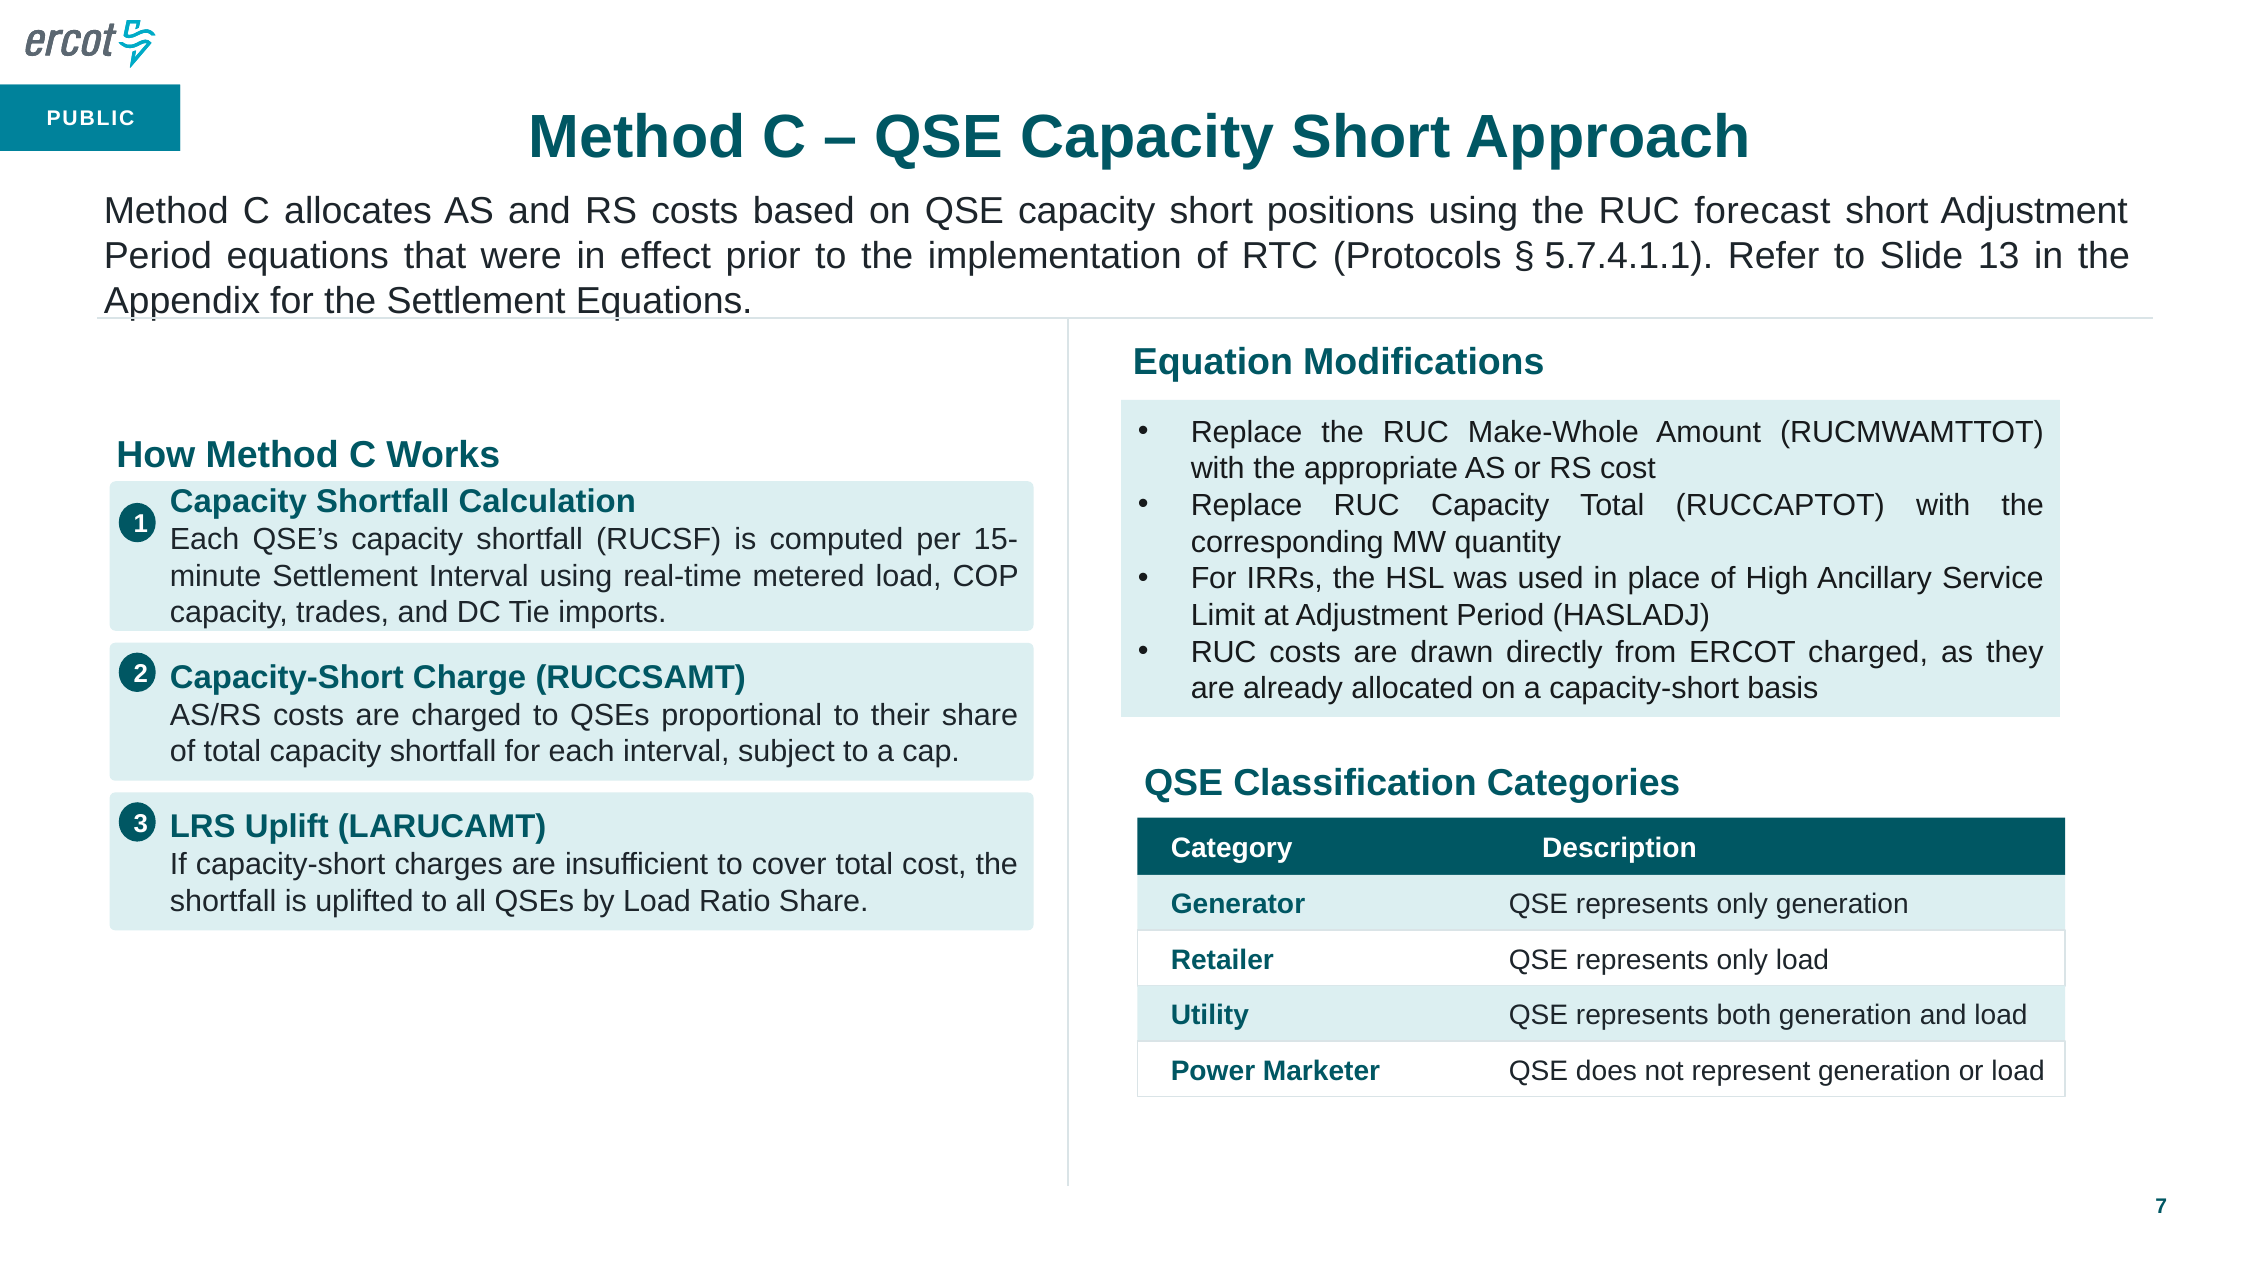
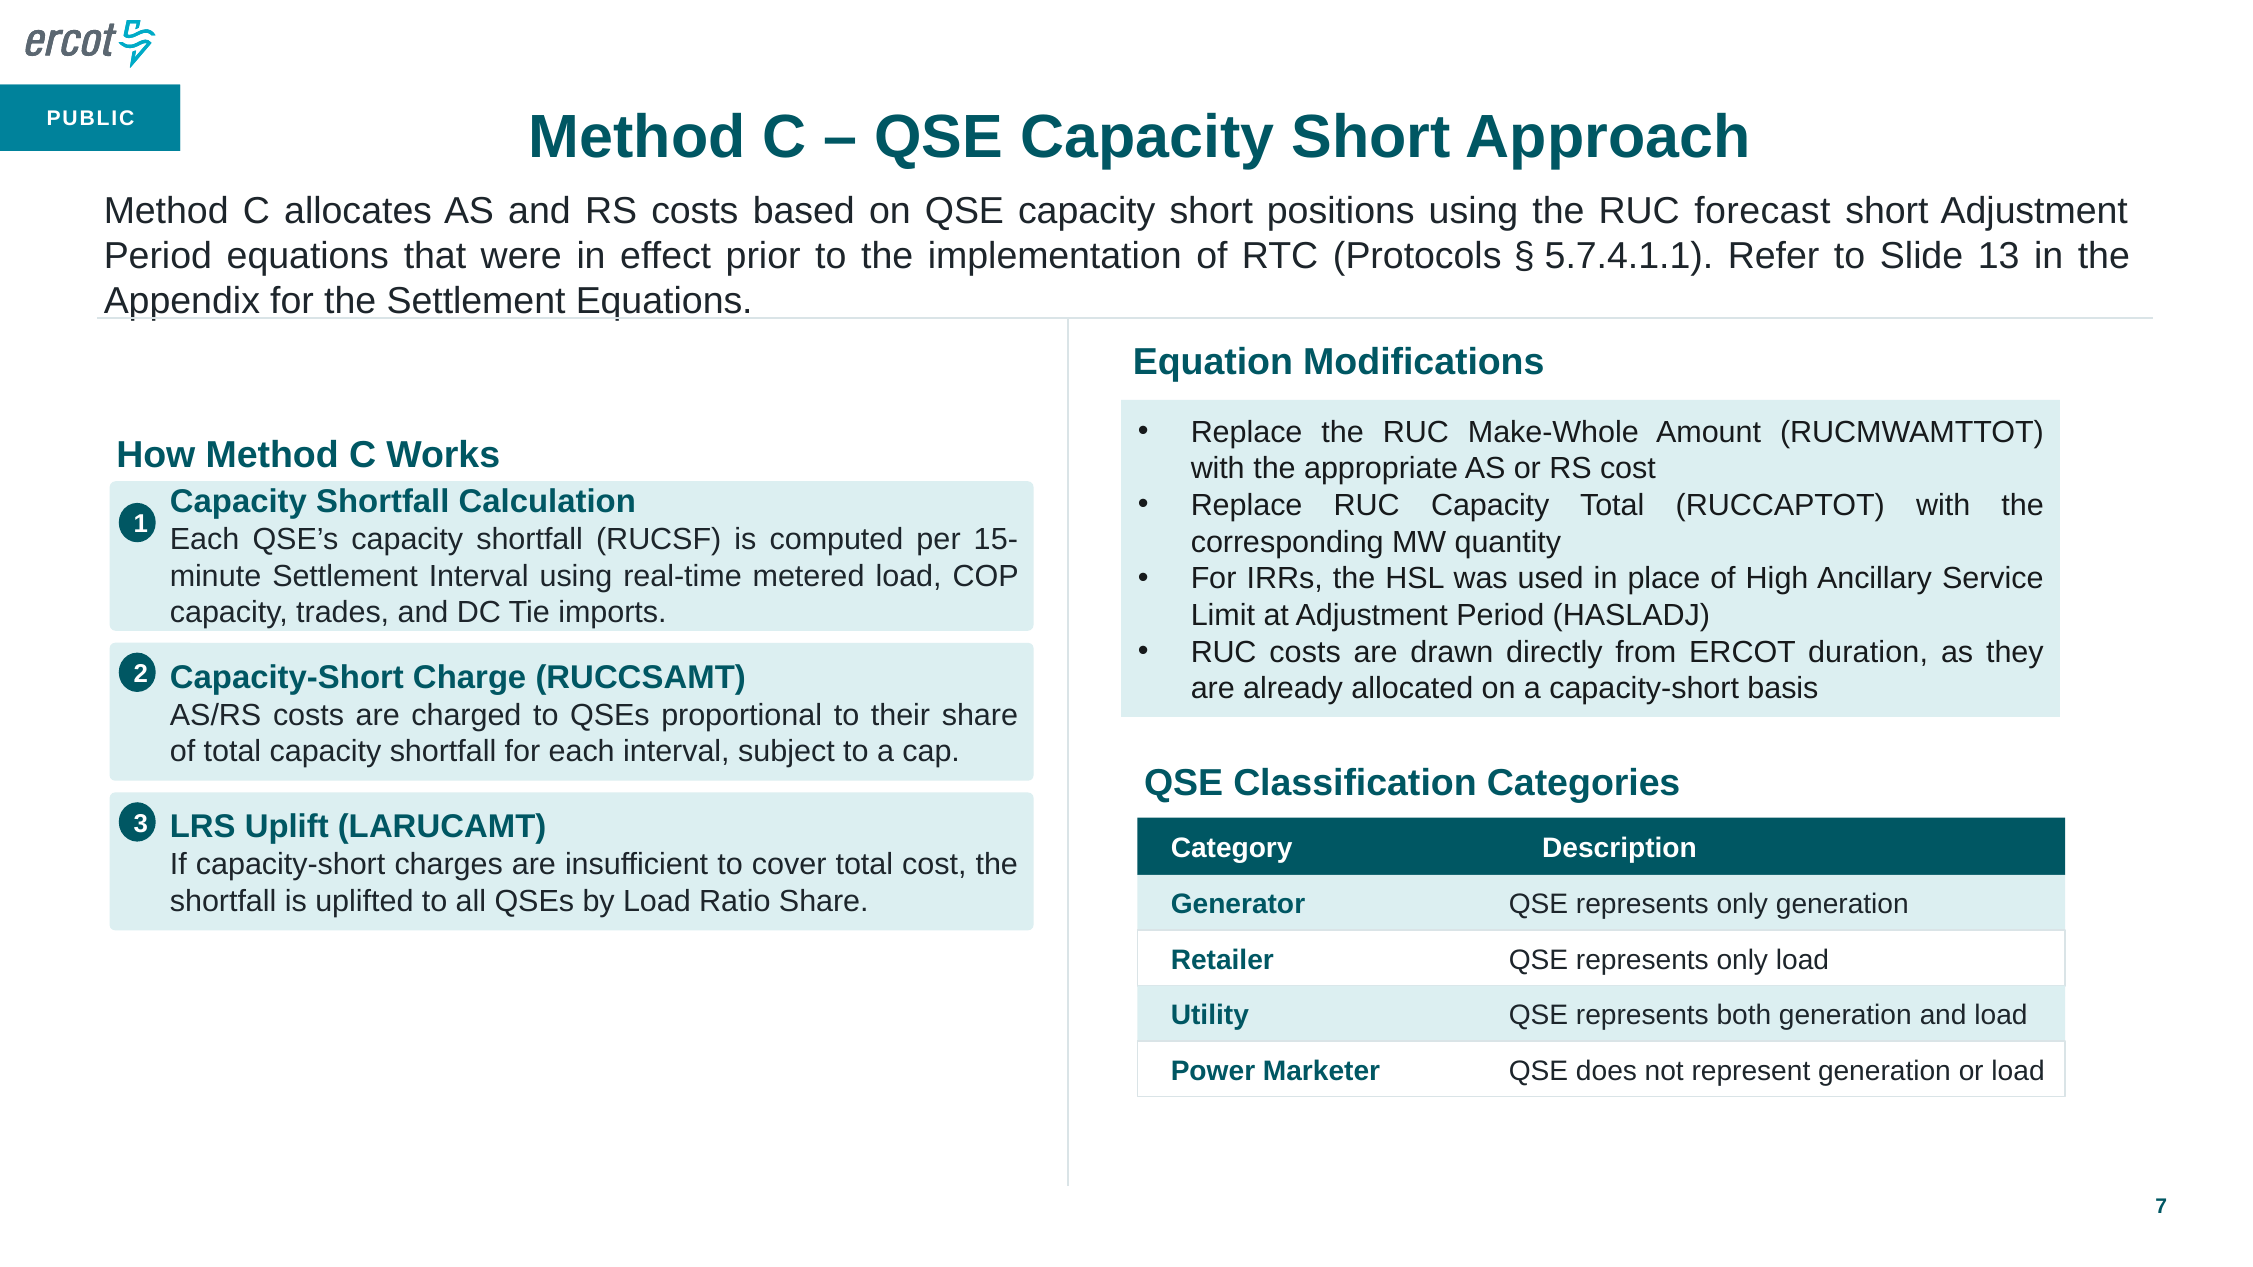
ERCOT charged: charged -> duration
